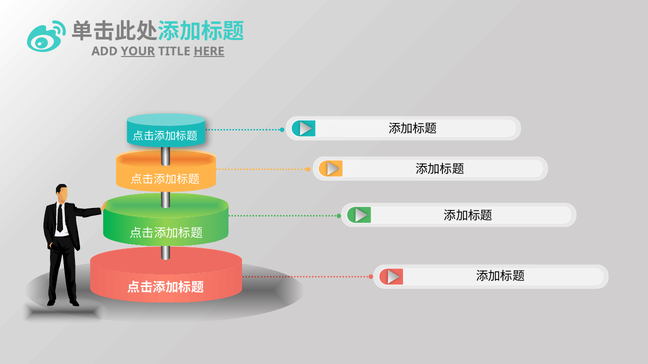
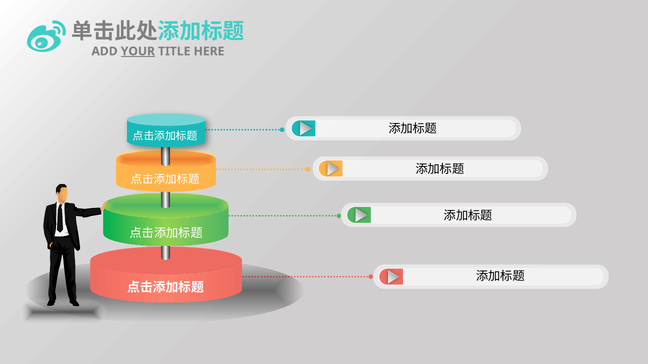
HERE underline: present -> none
